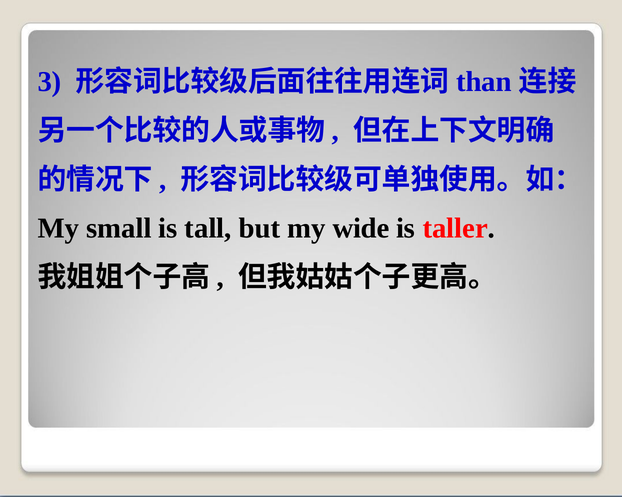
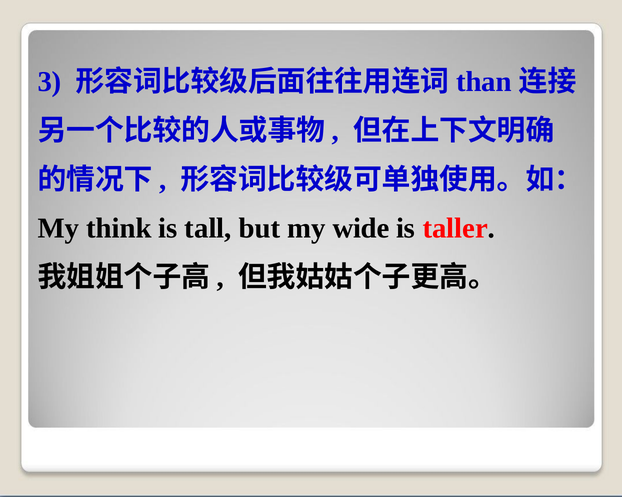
small: small -> think
